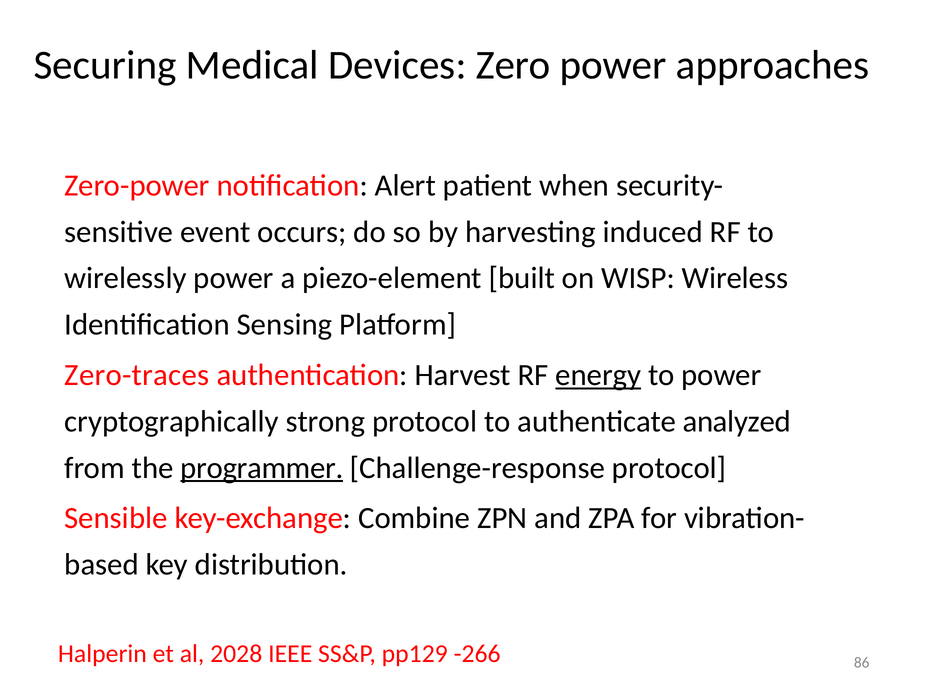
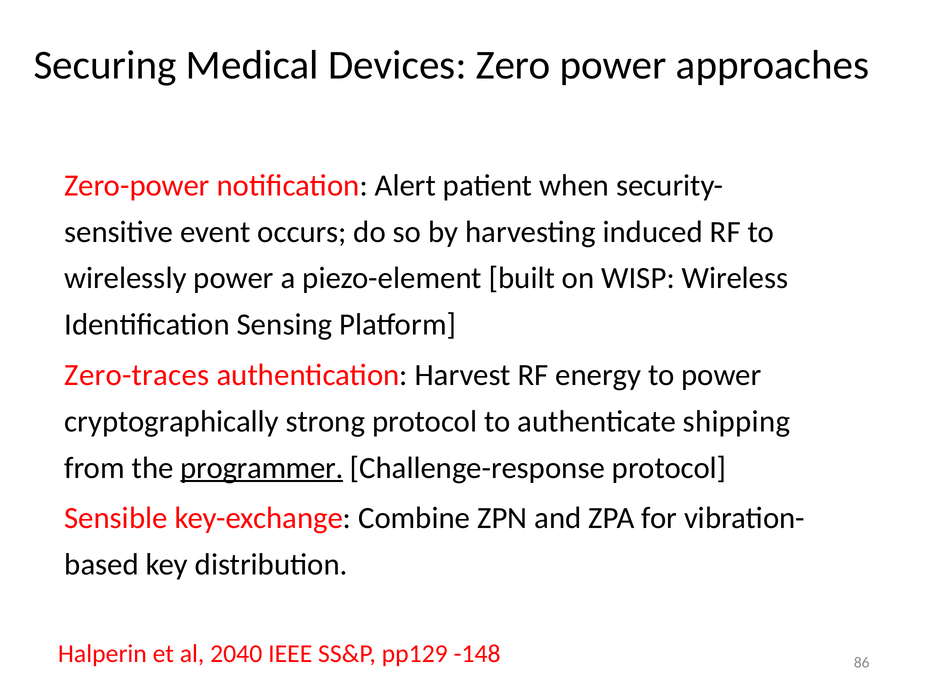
energy underline: present -> none
analyzed: analyzed -> shipping
2028: 2028 -> 2040
-266: -266 -> -148
